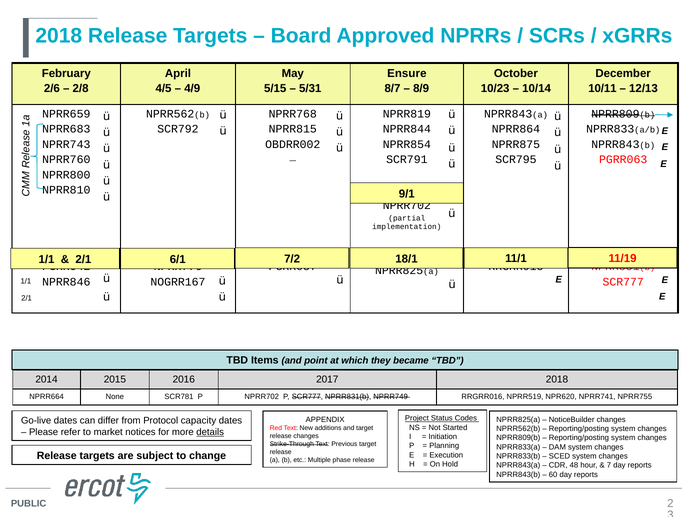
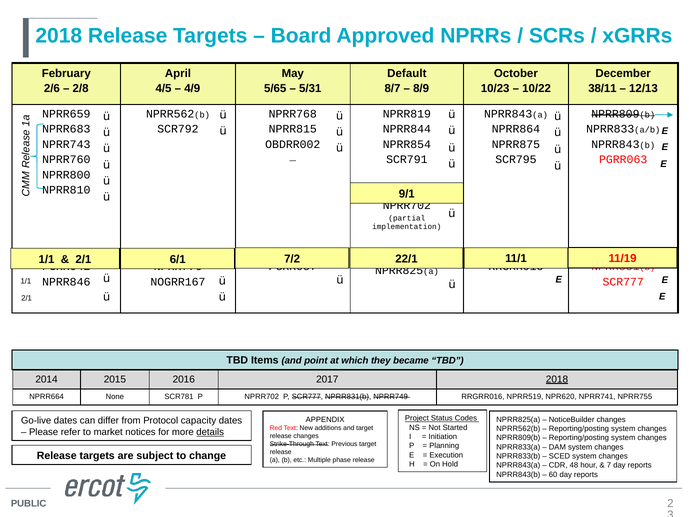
Ensure: Ensure -> Default
5/15: 5/15 -> 5/65
10/14: 10/14 -> 10/22
10/11: 10/11 -> 38/11
18/1: 18/1 -> 22/1
2018 at (557, 379) underline: none -> present
